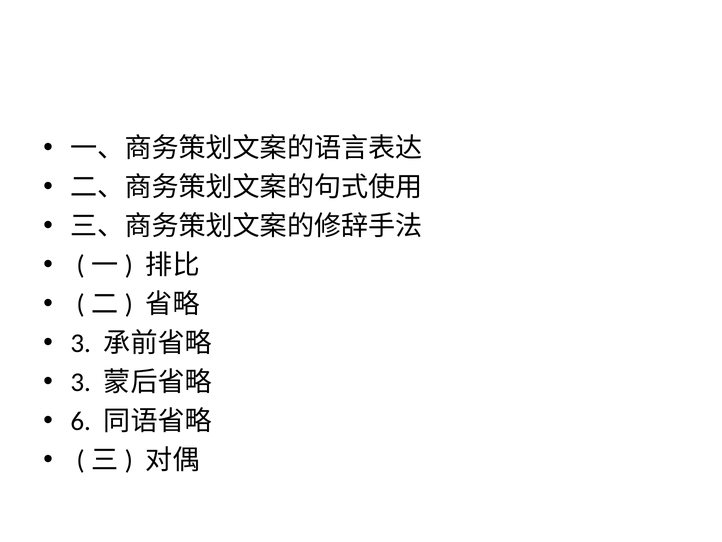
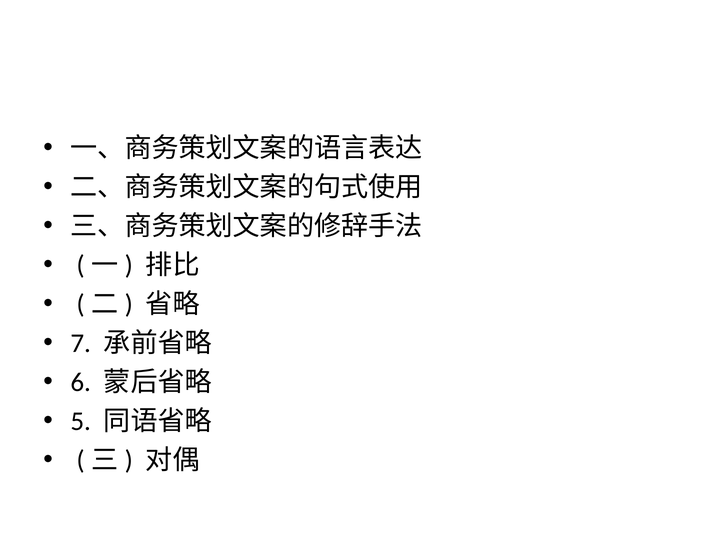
3 at (81, 343): 3 -> 7
3 at (81, 382): 3 -> 6
6: 6 -> 5
